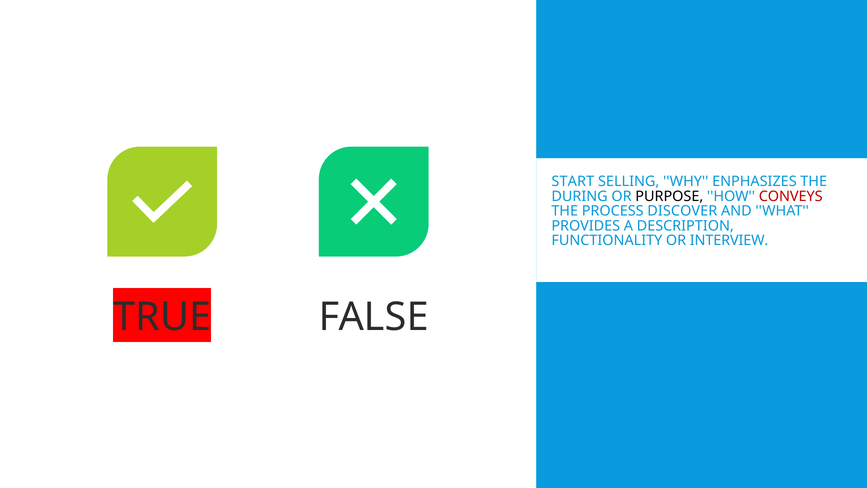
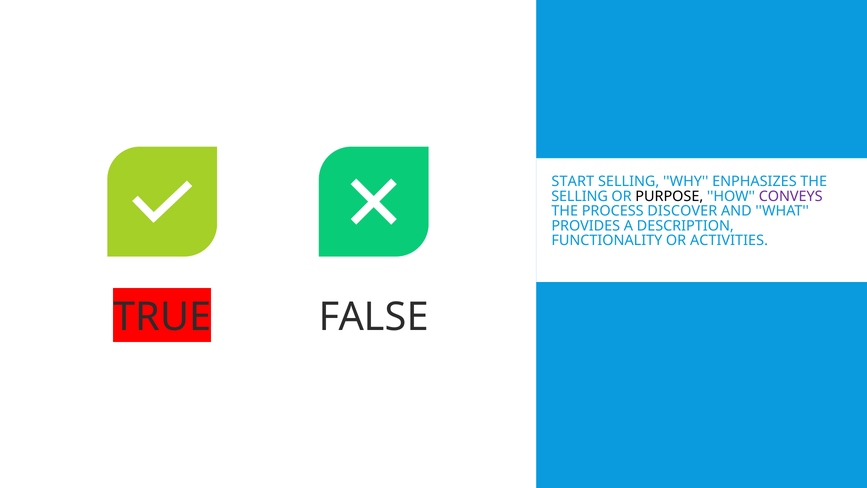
DURING at (580, 196): DURING -> SELLING
CONVEYS colour: red -> purple
INTERVIEW: INTERVIEW -> ACTIVITIES
